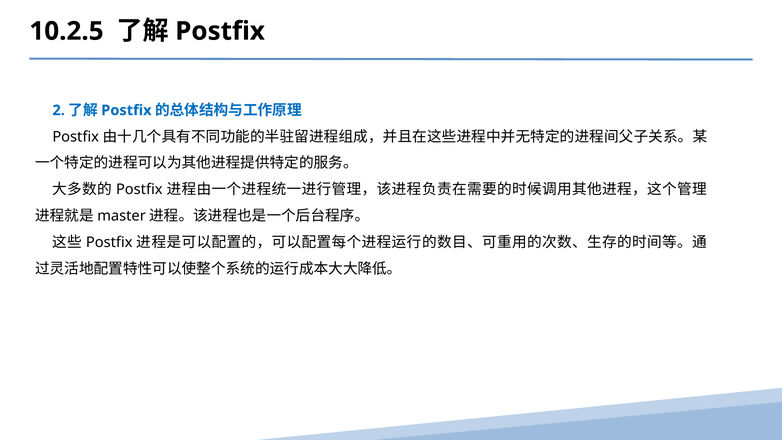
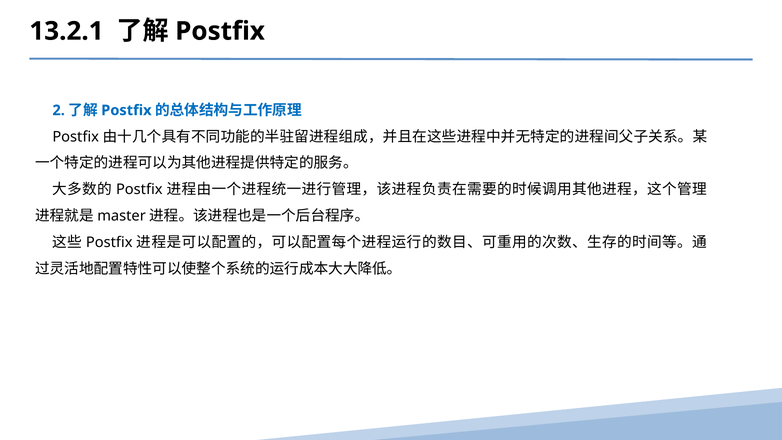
10.2.5: 10.2.5 -> 13.2.1
